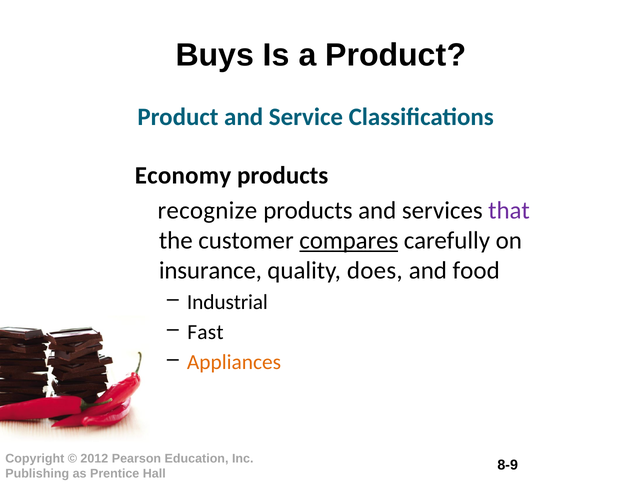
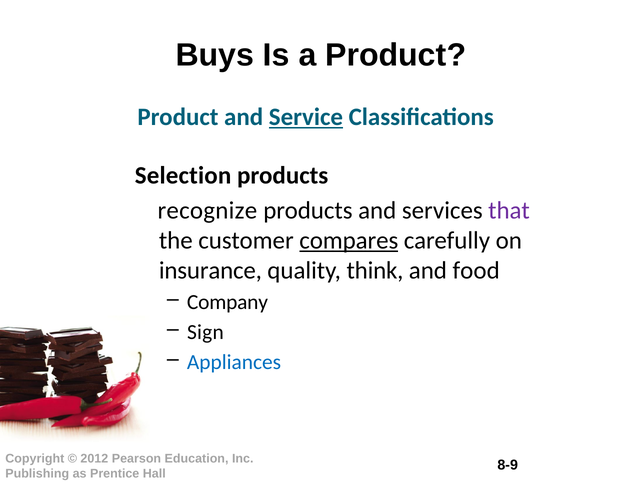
Service underline: none -> present
Economy: Economy -> Selection
does: does -> think
Industrial: Industrial -> Company
Fast: Fast -> Sign
Appliances colour: orange -> blue
